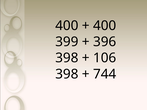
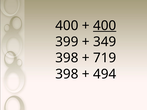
400 at (105, 26) underline: none -> present
396: 396 -> 349
106: 106 -> 719
744: 744 -> 494
